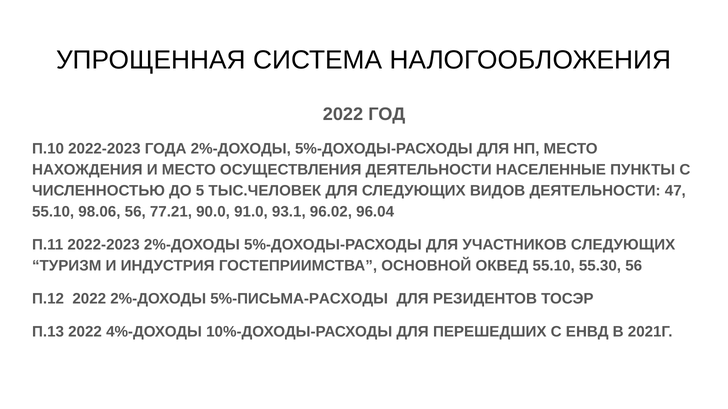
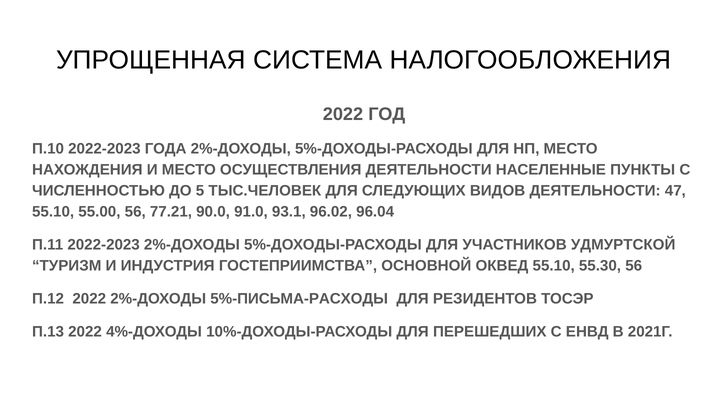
98.06: 98.06 -> 55.00
УЧАСТНИКОВ СЛЕДУЮЩИХ: СЛЕДУЮЩИХ -> УДМУРТСКОЙ
